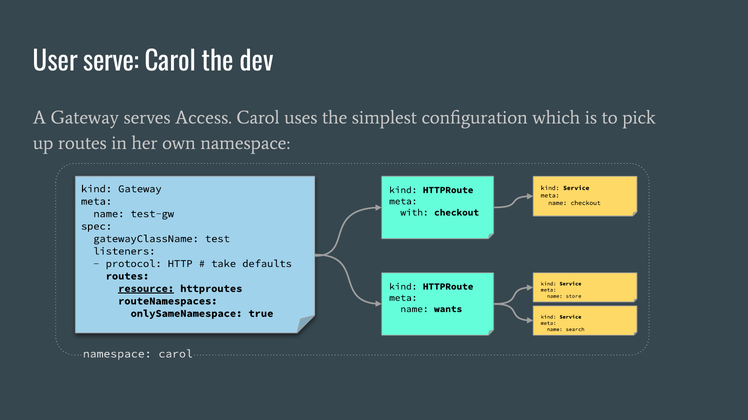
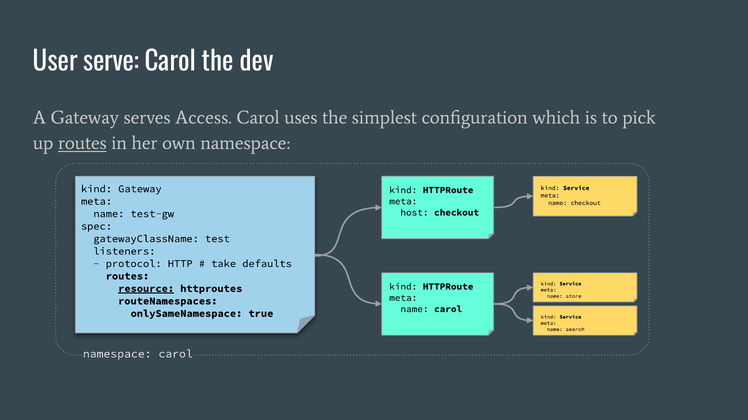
routes at (82, 144) underline: none -> present
with: with -> host
name wants: wants -> carol
